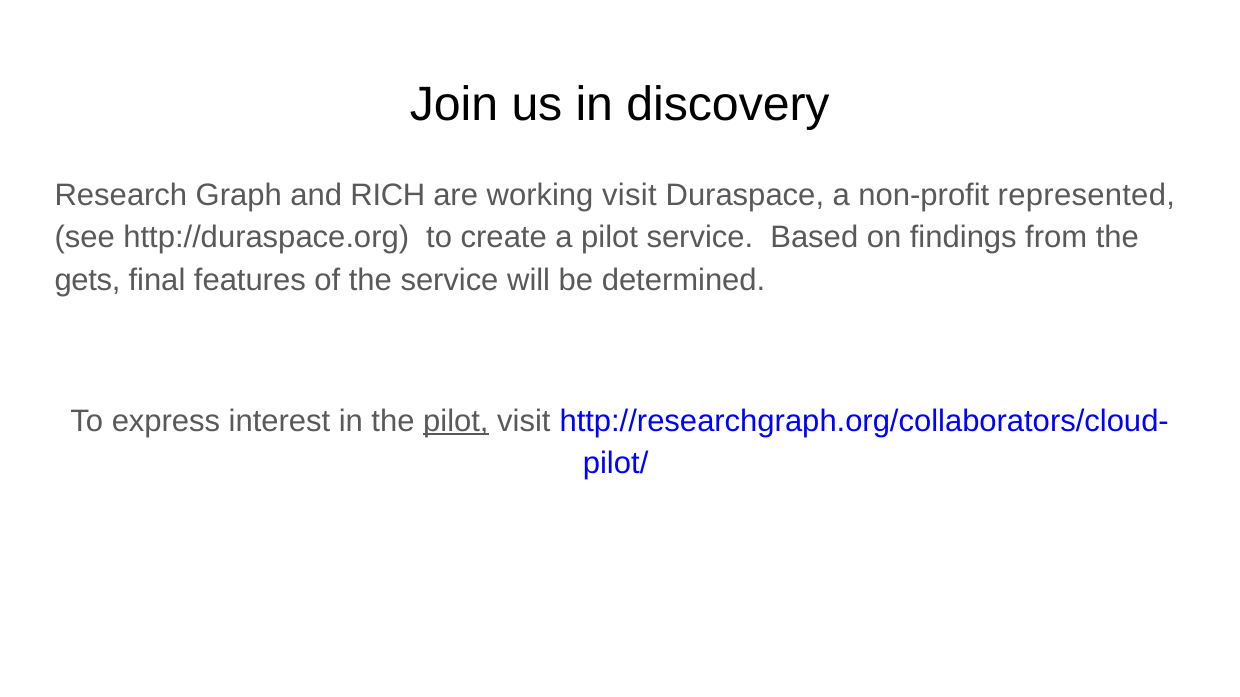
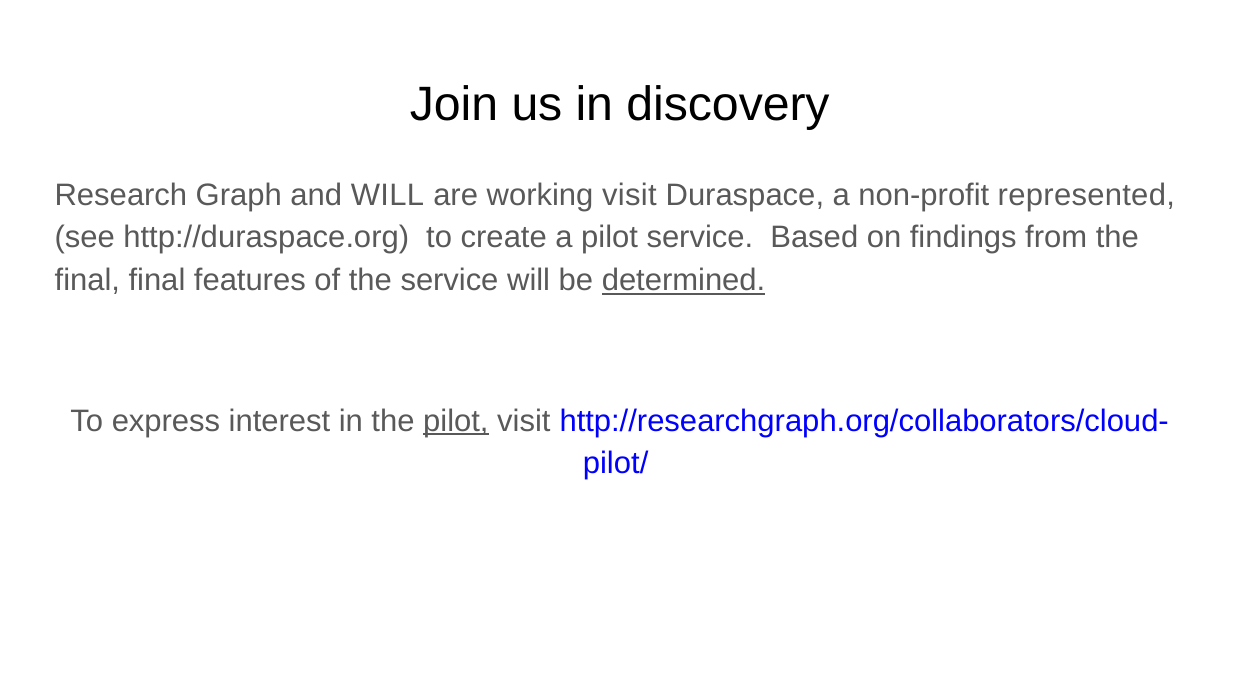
and RICH: RICH -> WILL
gets at (88, 281): gets -> final
determined underline: none -> present
